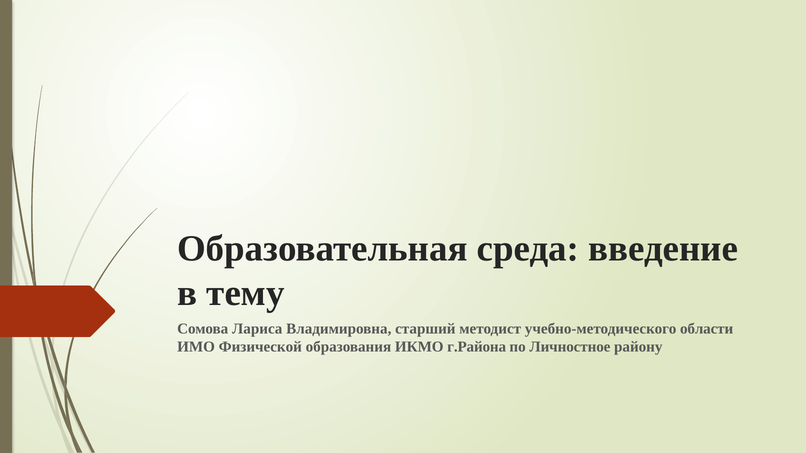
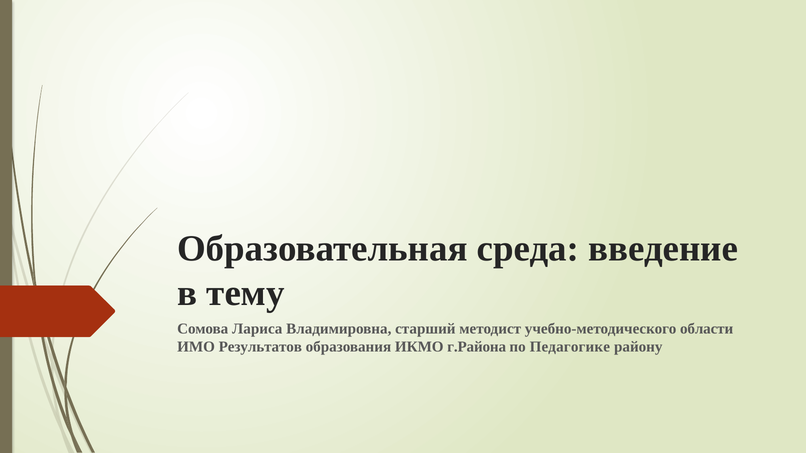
Физической: Физической -> Результатов
Личностное: Личностное -> Педагогике
